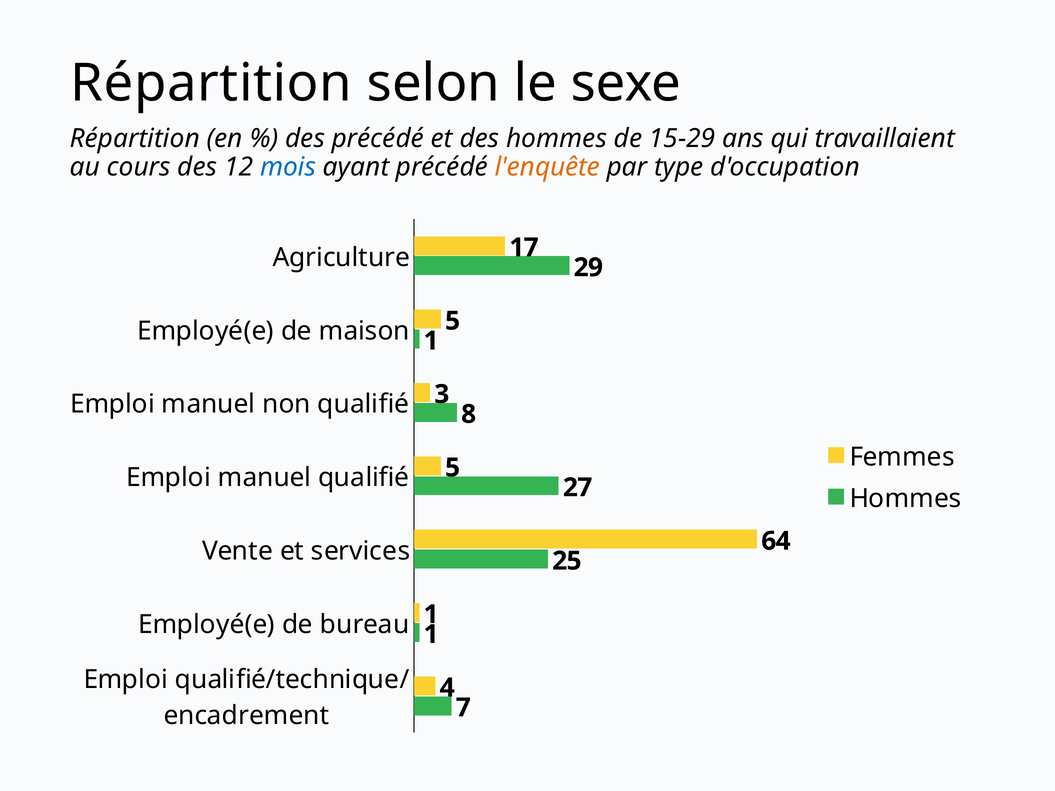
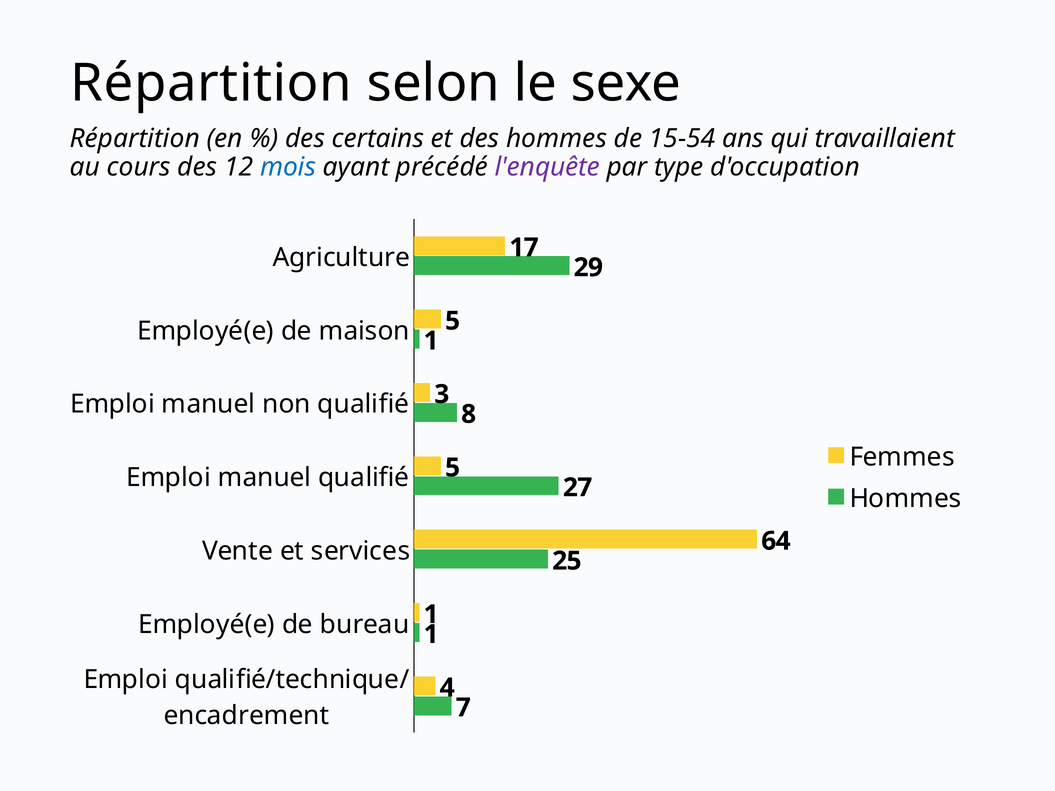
des précédé: précédé -> certains
15-29: 15-29 -> 15-54
l'enquête colour: orange -> purple
